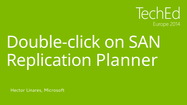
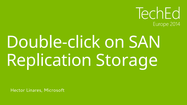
Planner: Planner -> Storage
